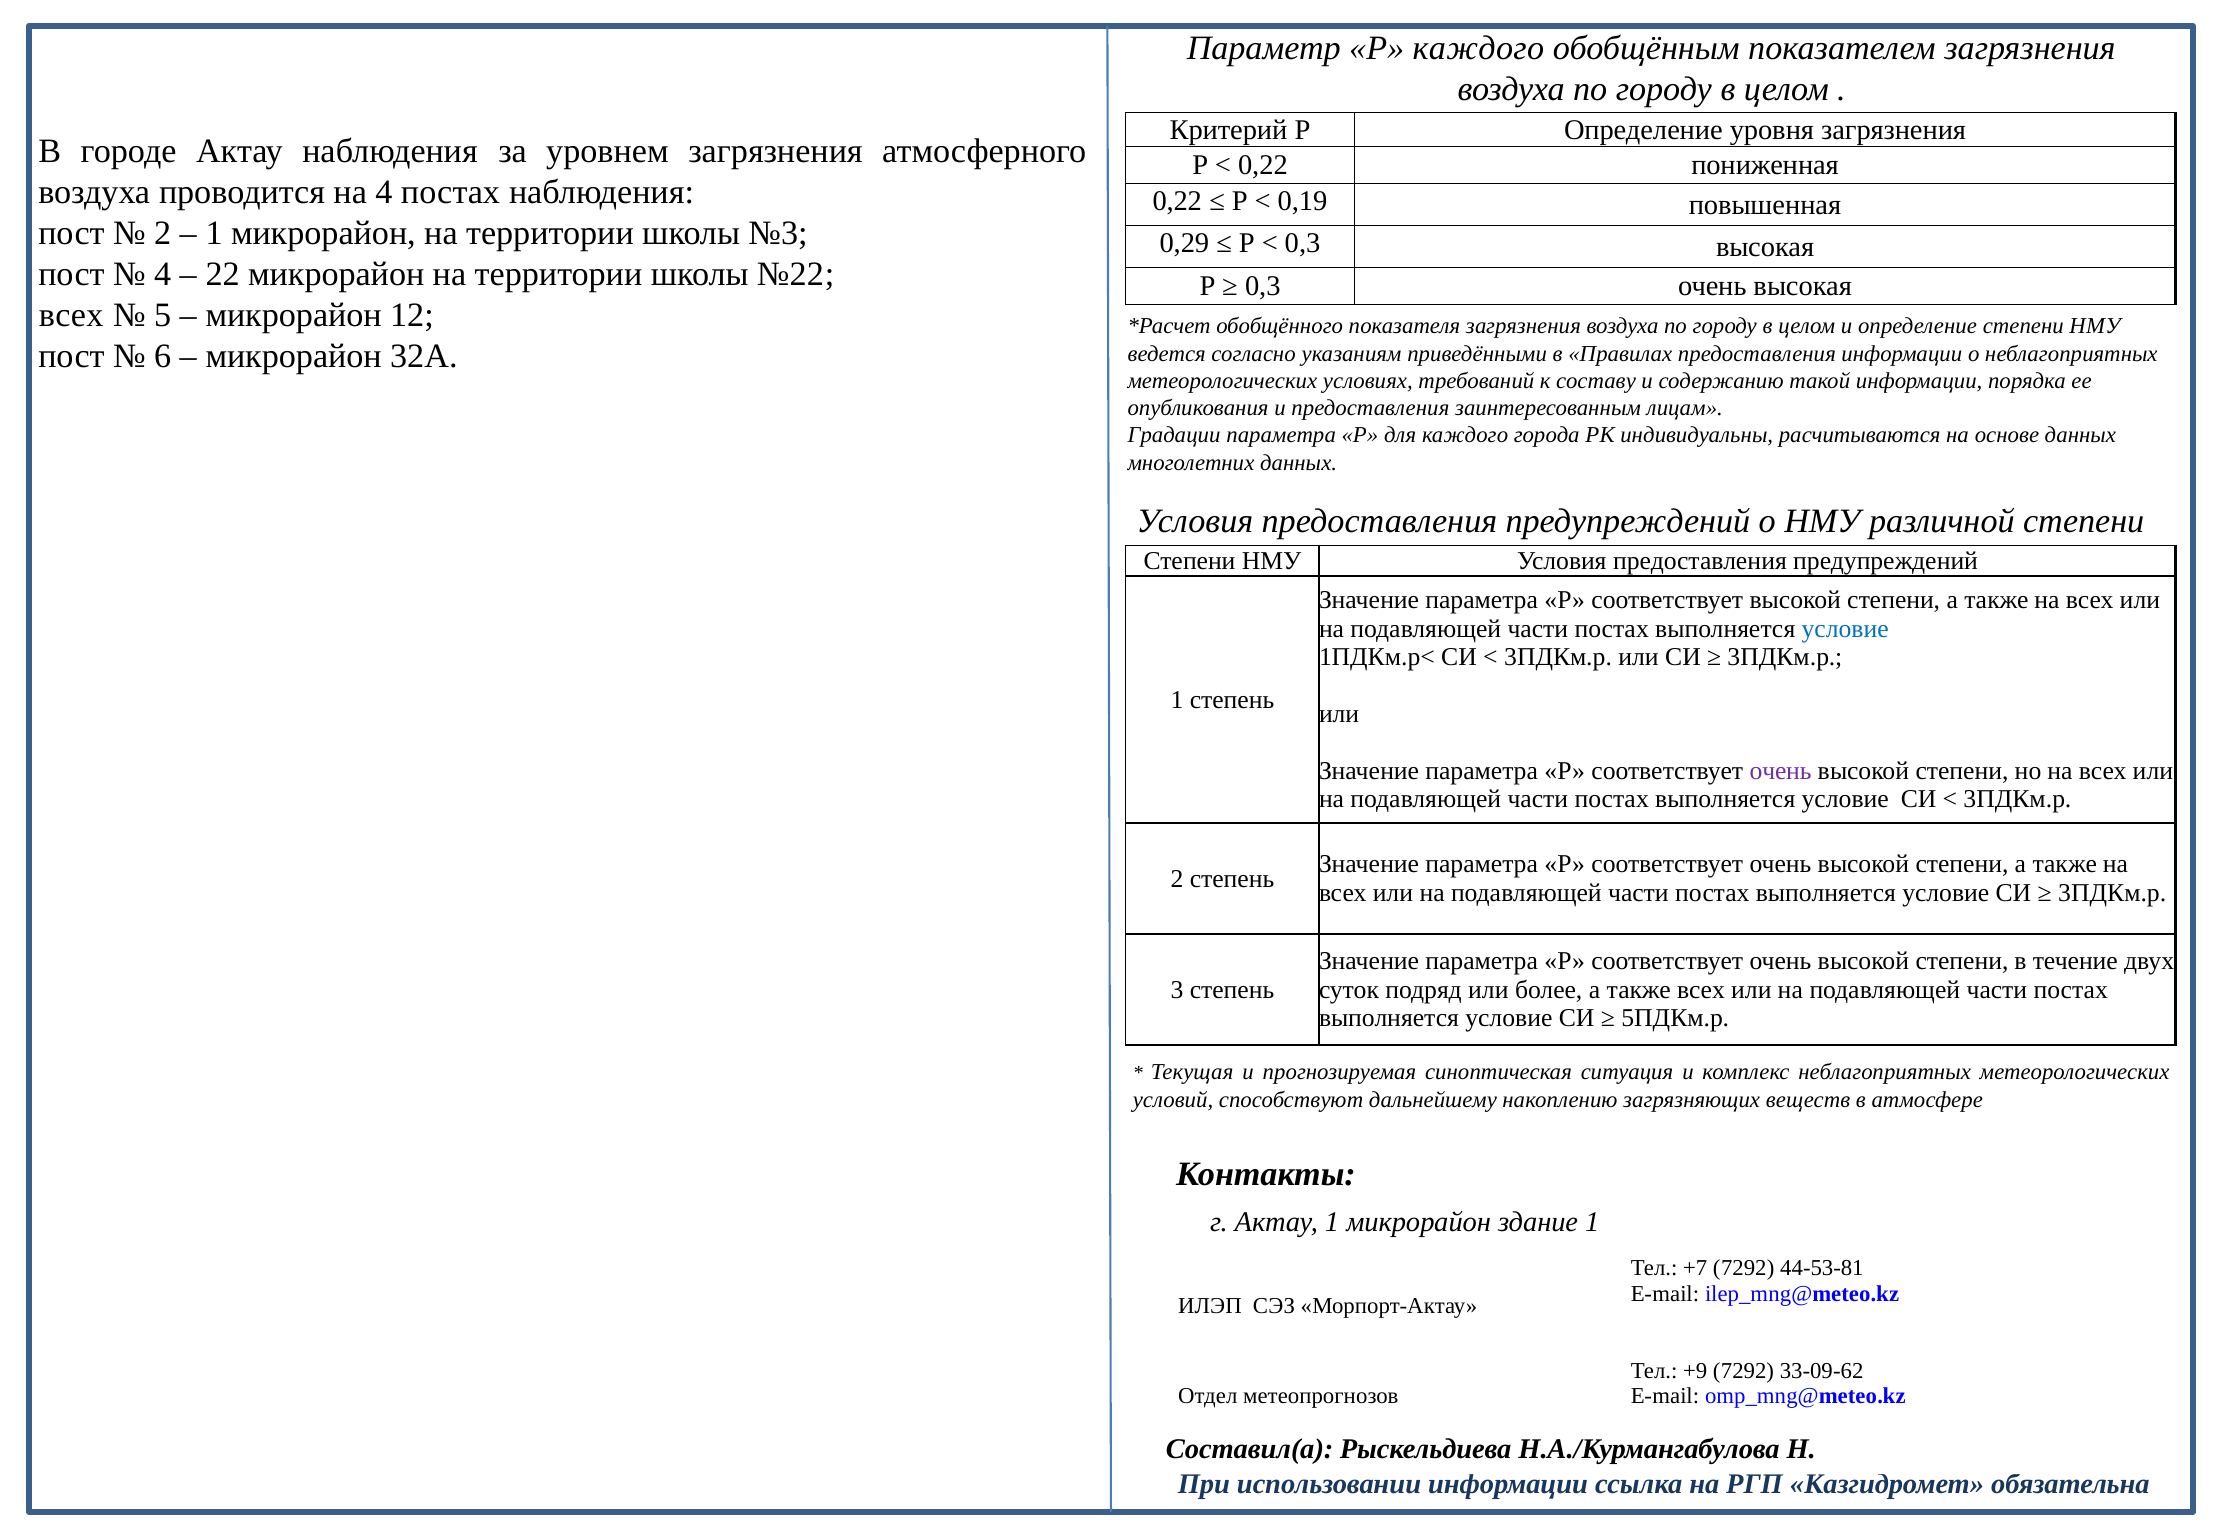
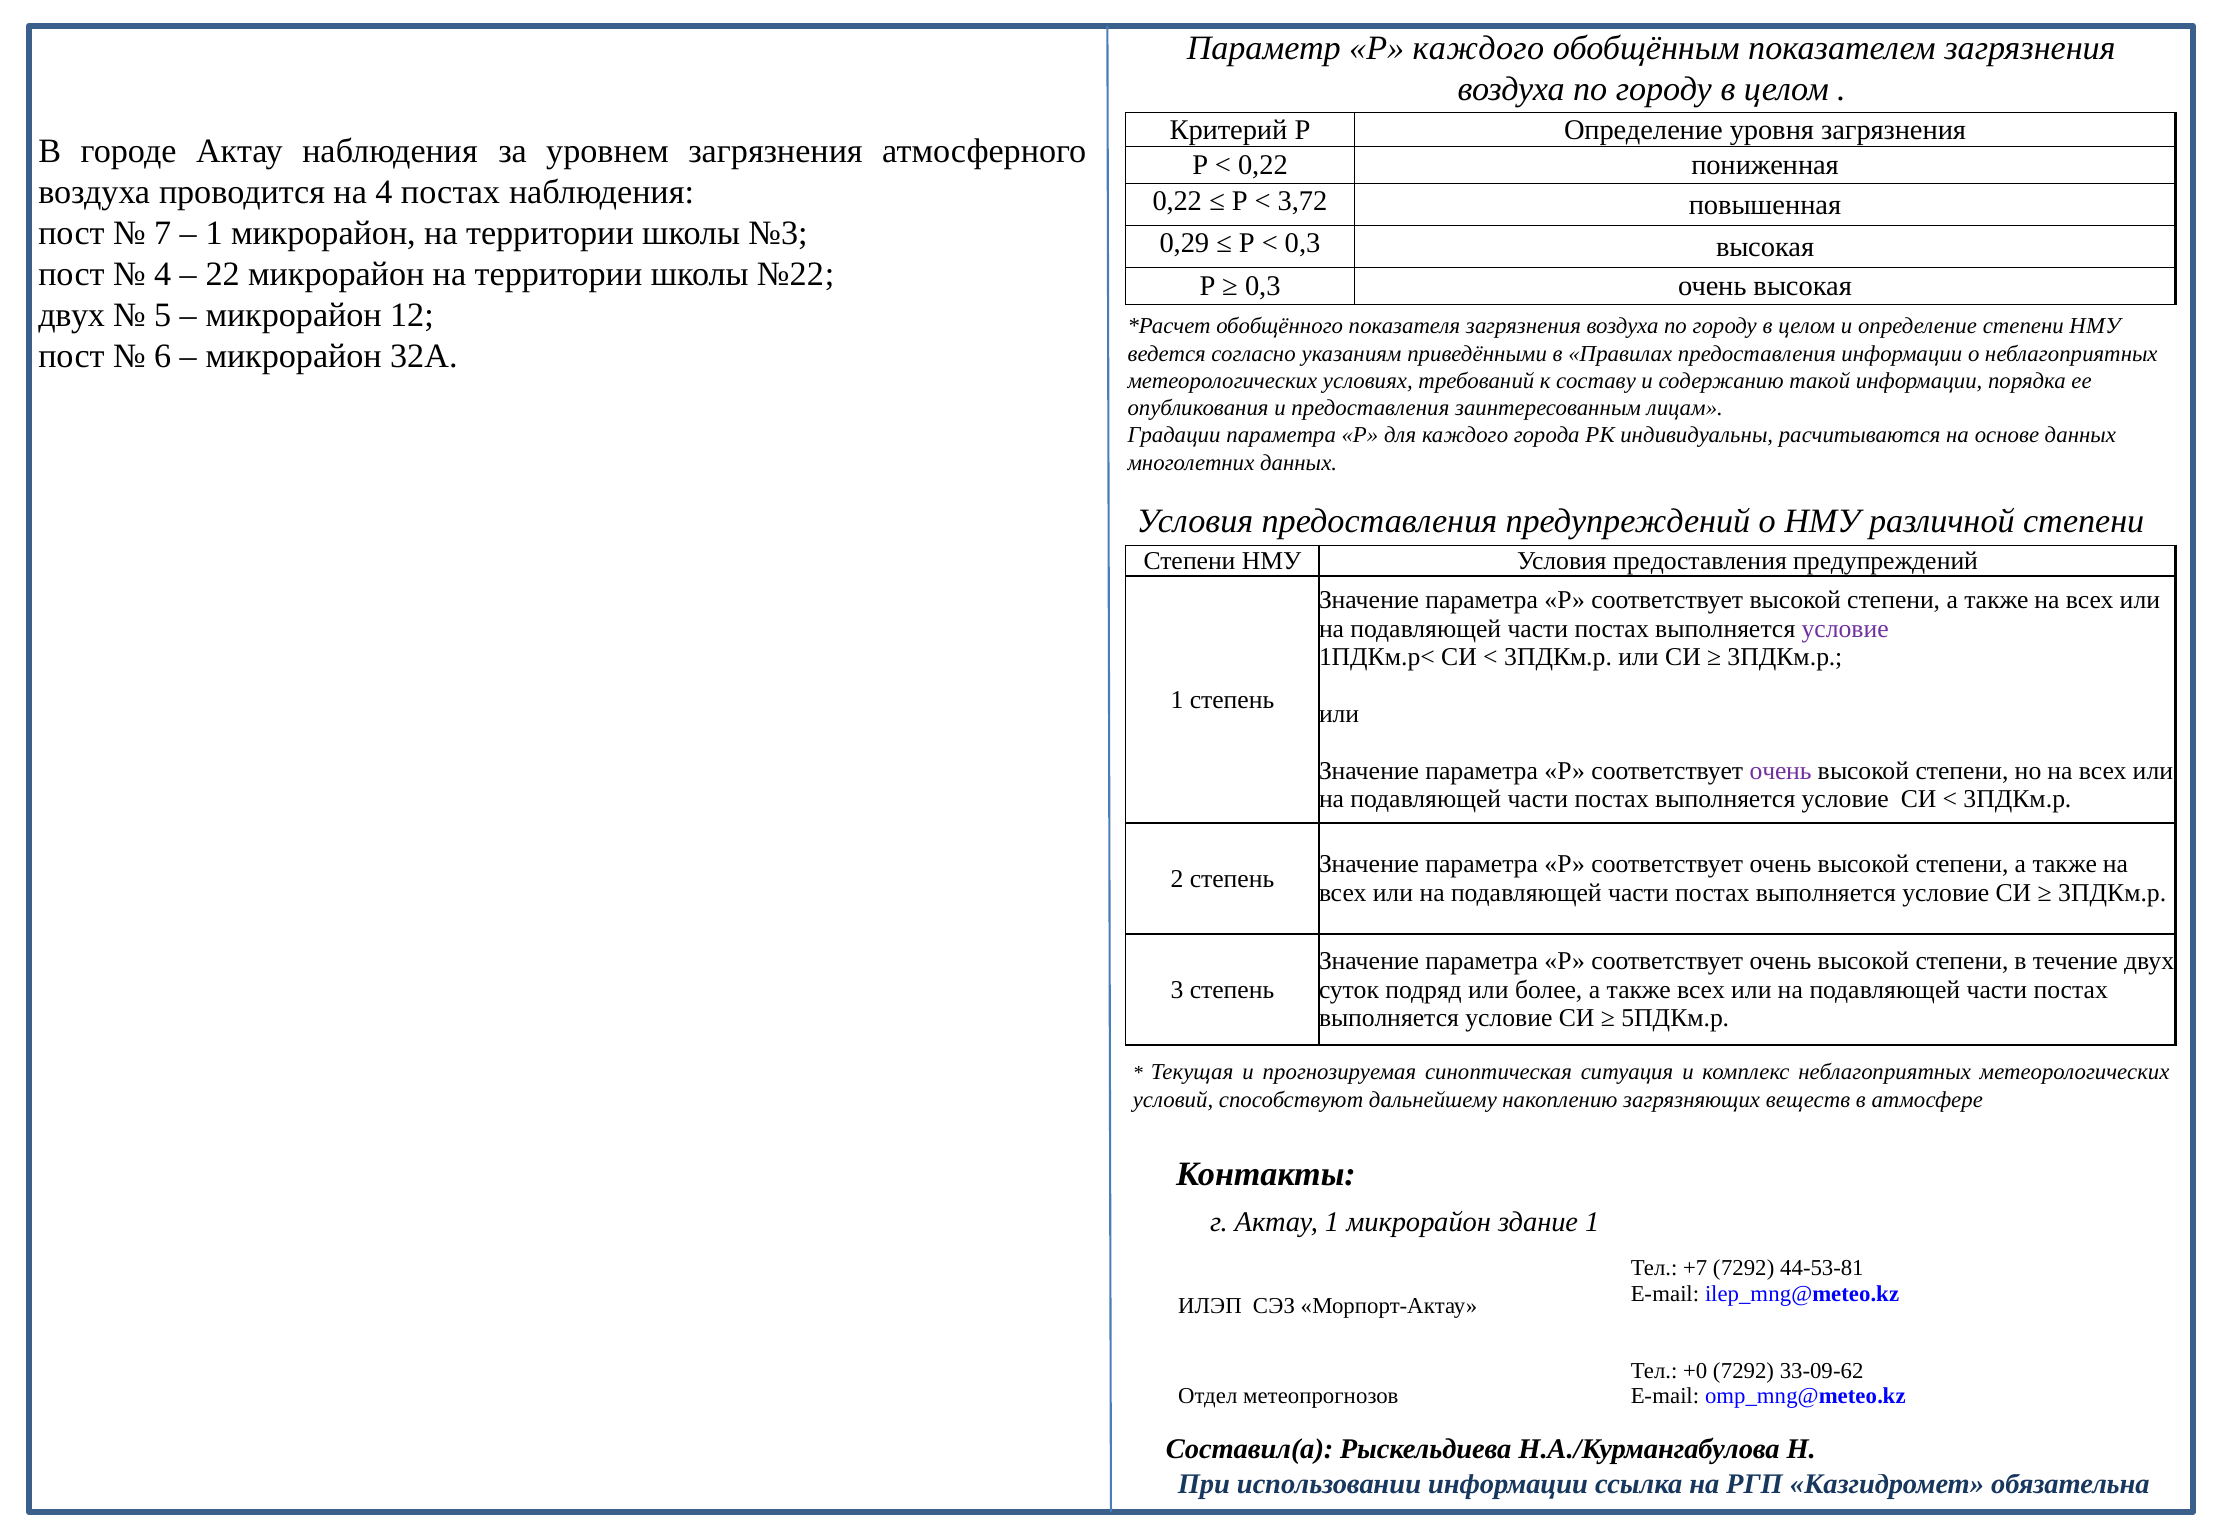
0,19: 0,19 -> 3,72
2 at (163, 234): 2 -> 7
всех at (71, 316): всех -> двух
условие at (1845, 629) colour: blue -> purple
+9: +9 -> +0
